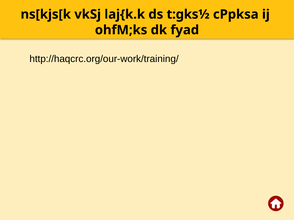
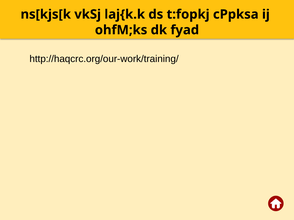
t:gks½: t:gks½ -> t:fopkj
